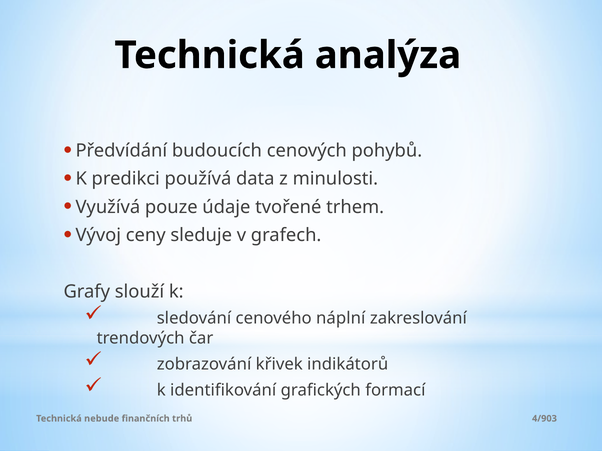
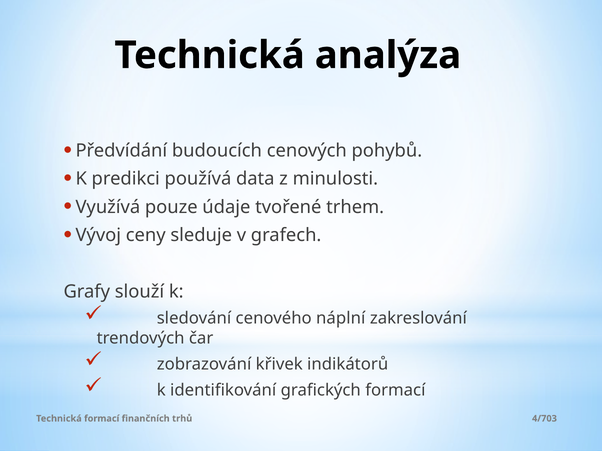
Technická nebude: nebude -> formací
4/903: 4/903 -> 4/703
